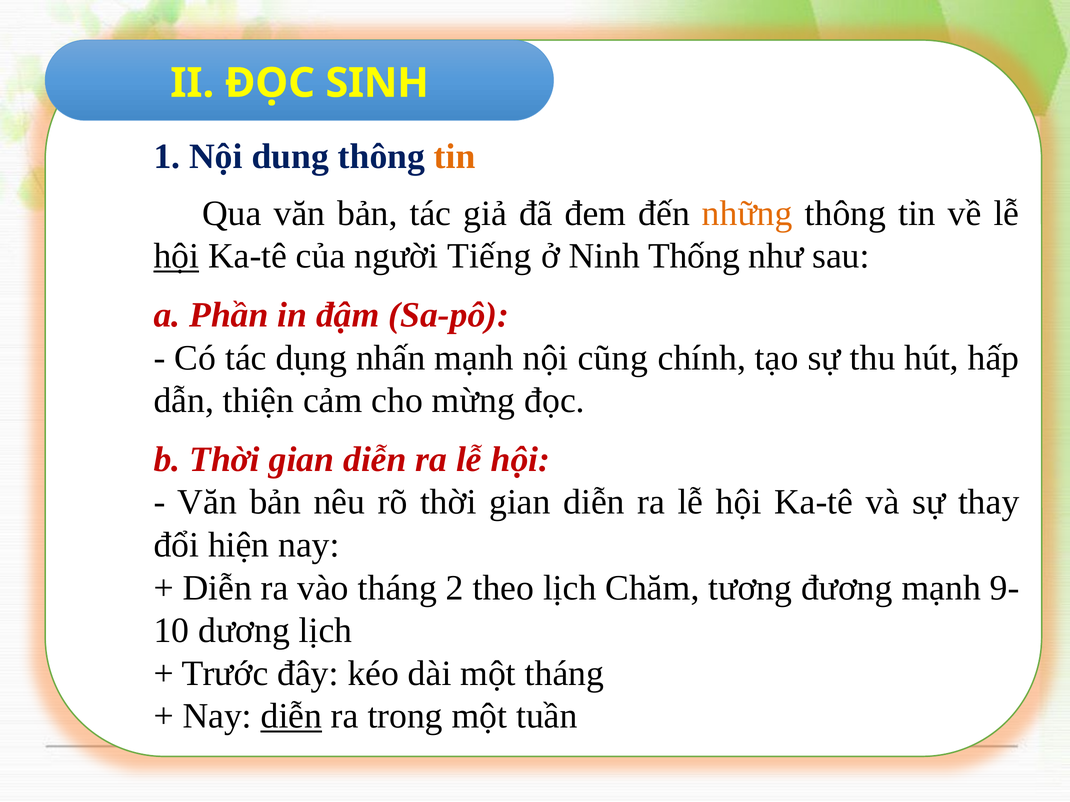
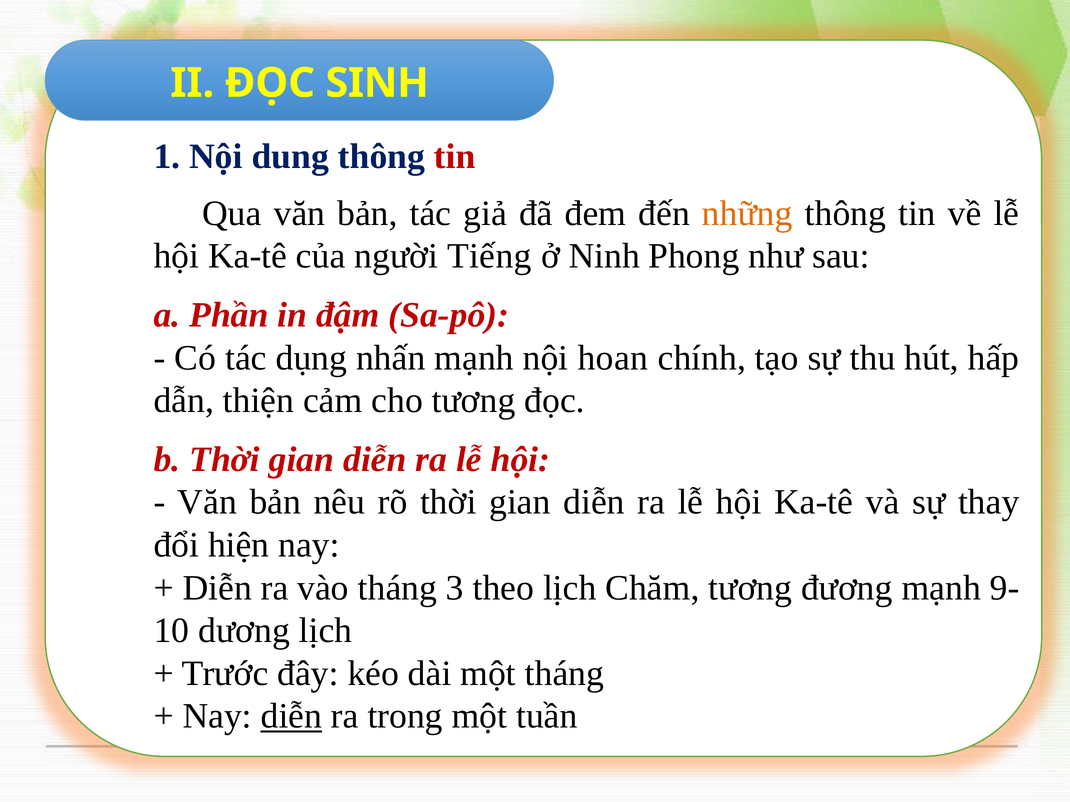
tin at (455, 157) colour: orange -> red
hội at (176, 256) underline: present -> none
Thống: Thống -> Phong
cũng: cũng -> hoan
cho mừng: mừng -> tương
2: 2 -> 3
